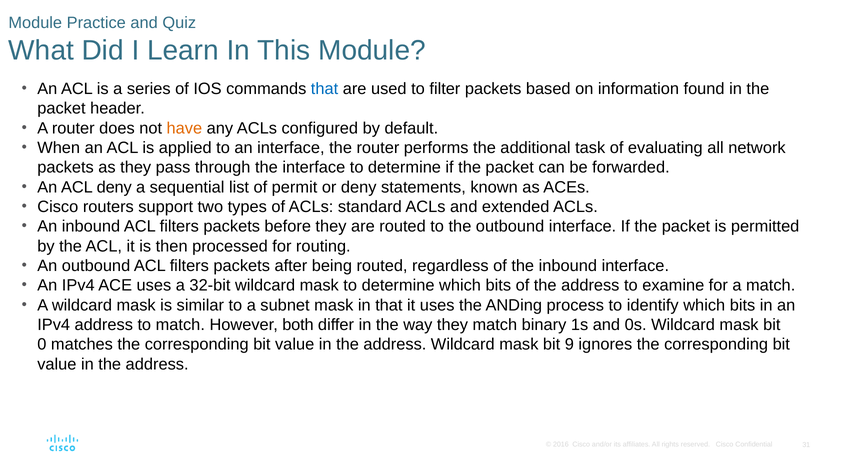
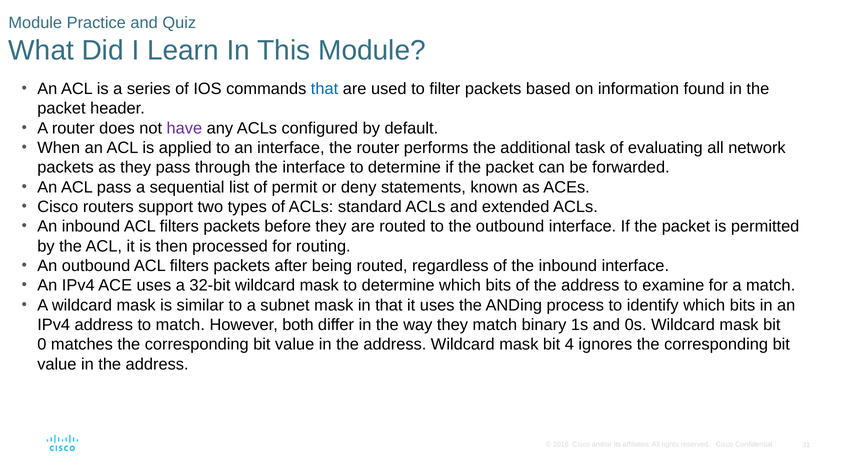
have colour: orange -> purple
ACL deny: deny -> pass
9: 9 -> 4
